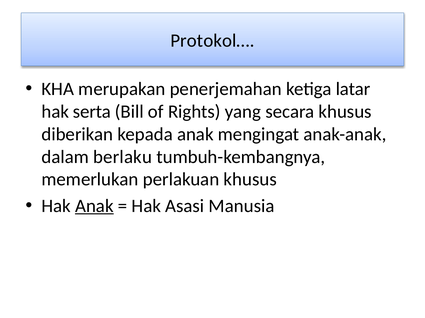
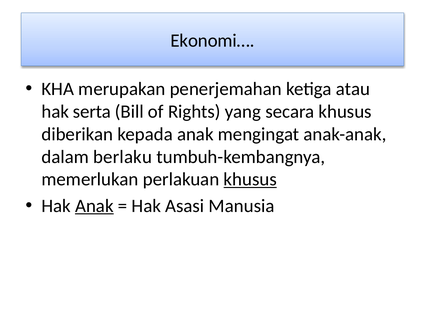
Protokol…: Protokol… -> Ekonomi…
latar: latar -> atau
khusus at (250, 180) underline: none -> present
